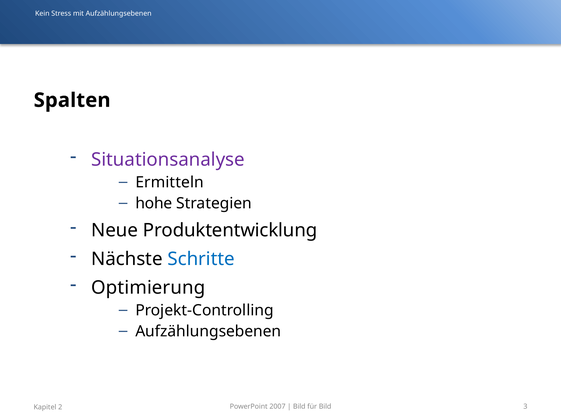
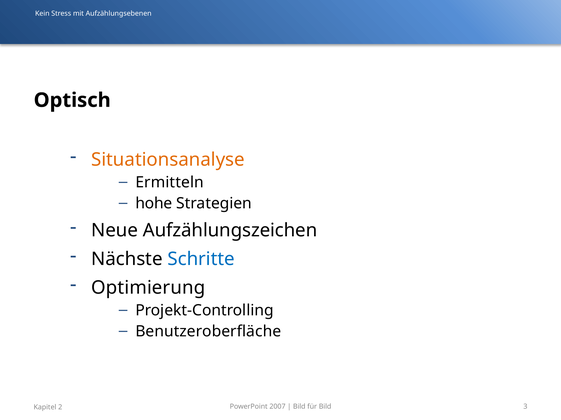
Spalten: Spalten -> Optisch
Situationsanalyse colour: purple -> orange
Produktentwicklung: Produktentwicklung -> Aufzählungszeichen
Aufzählungsebenen at (208, 332): Aufzählungsebenen -> Benutzeroberfläche
